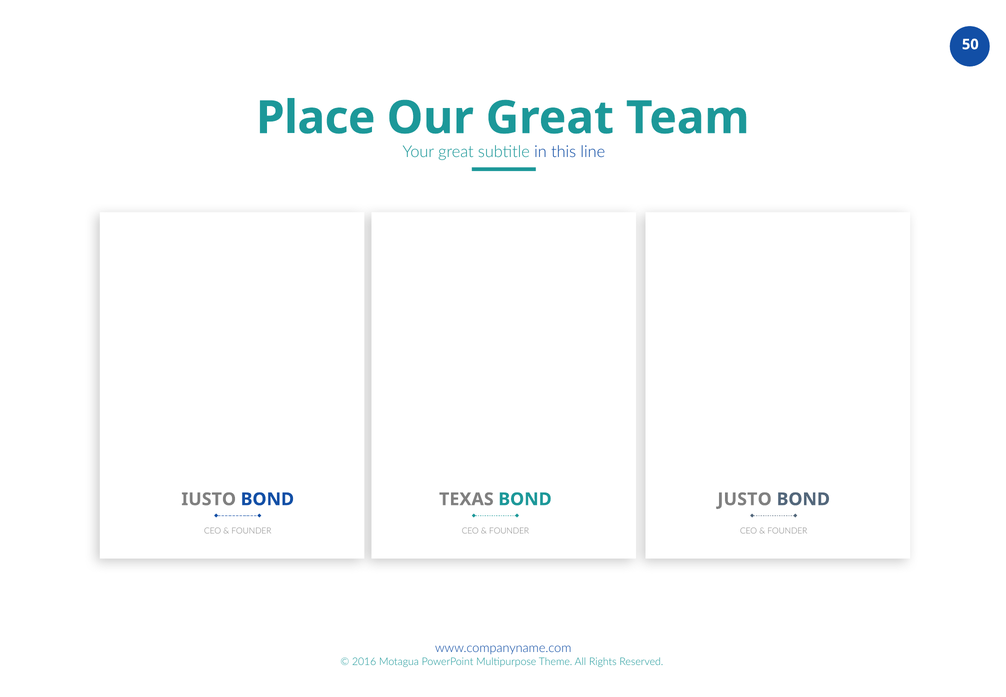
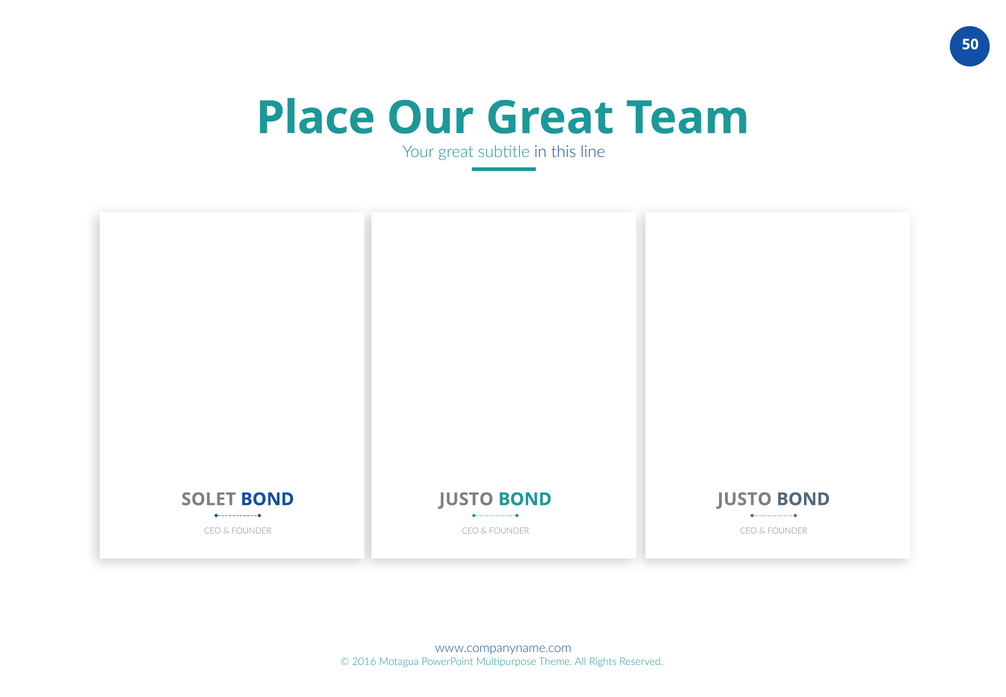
IUSTO: IUSTO -> SOLET
TEXAS at (466, 499): TEXAS -> JUSTO
